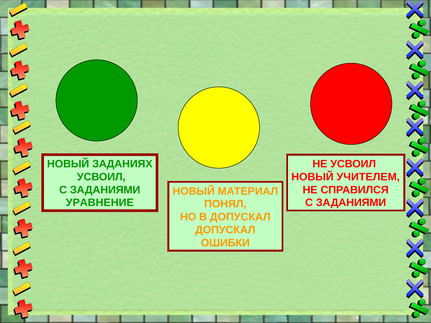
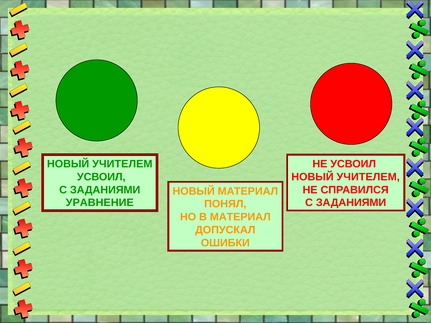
ЗАДАНИЯХ at (122, 164): ЗАДАНИЯХ -> УЧИТЕЛЕМ
В ДОПУСКАЛ: ДОПУСКАЛ -> МАТЕРИАЛ
